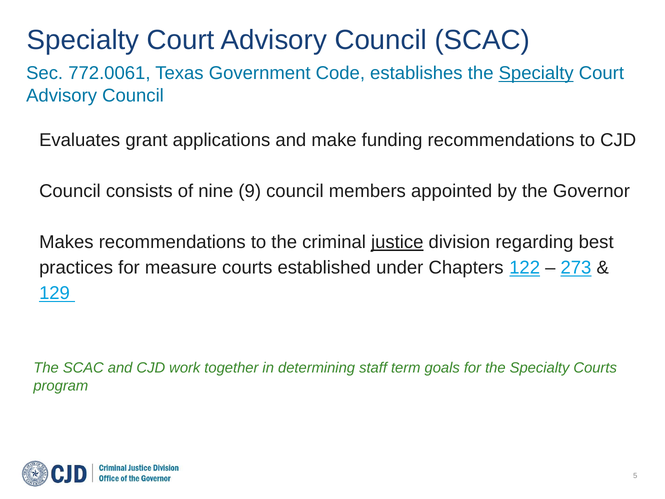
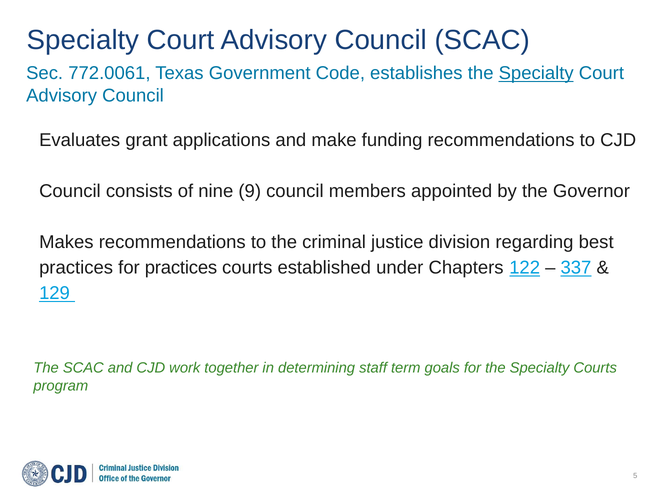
justice underline: present -> none
for measure: measure -> practices
273: 273 -> 337
